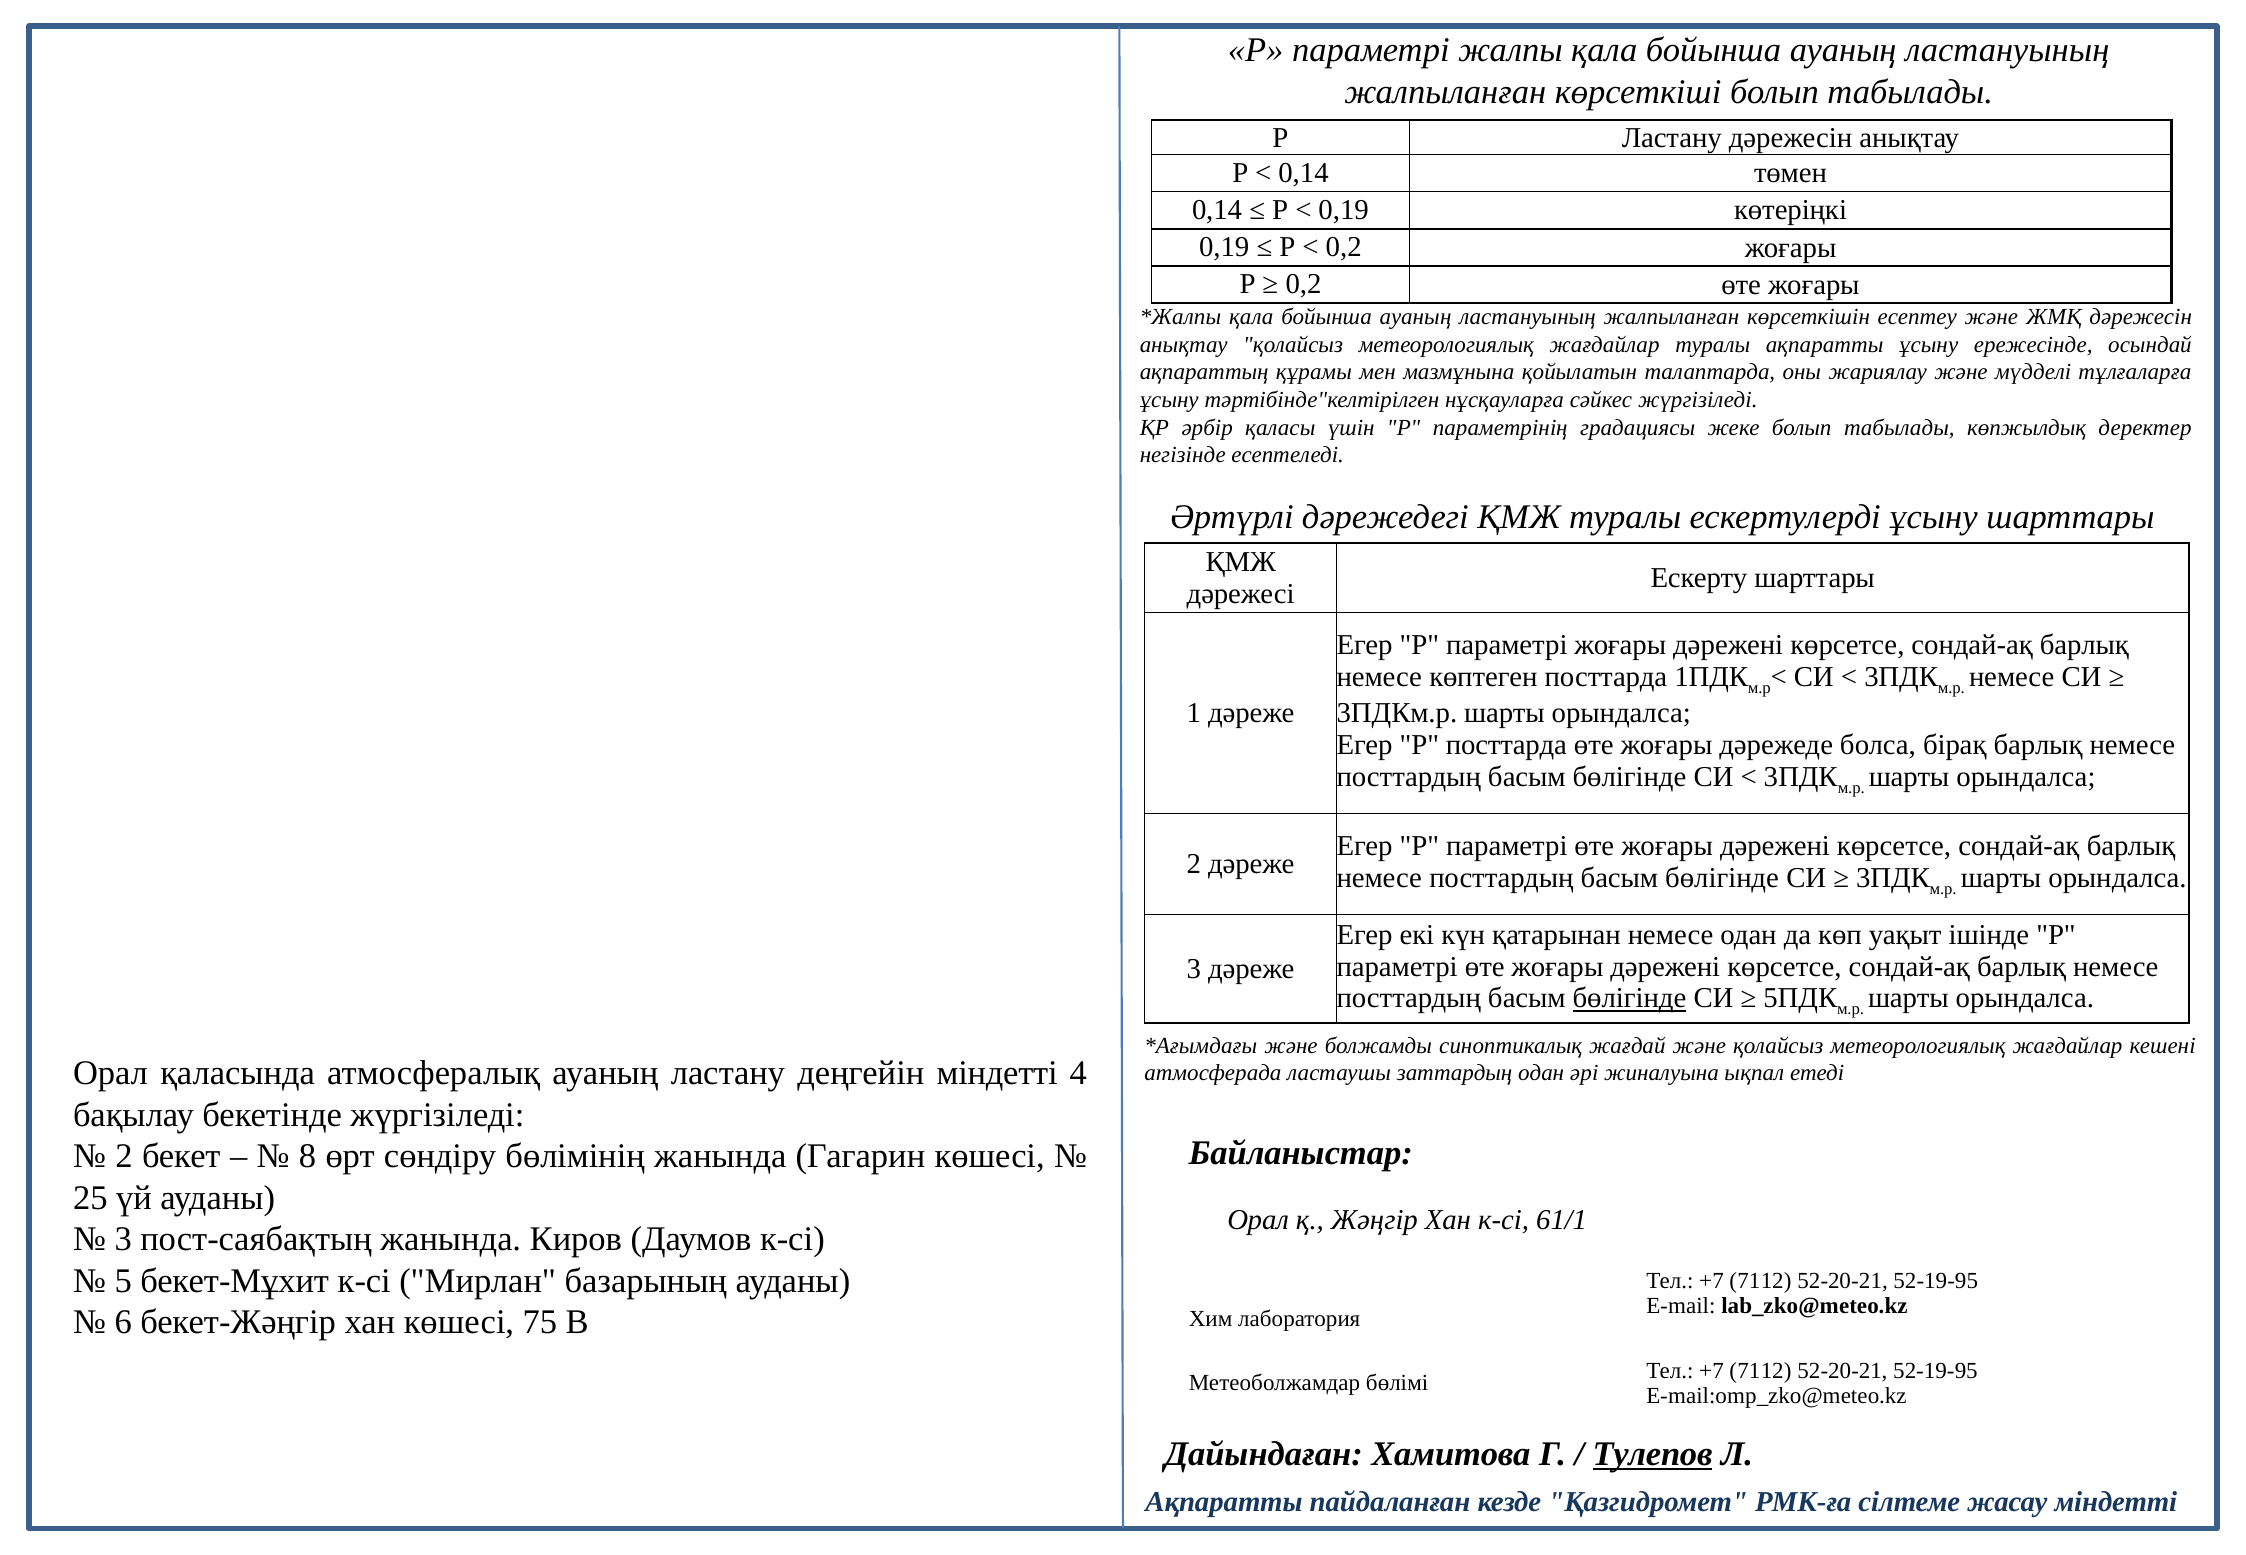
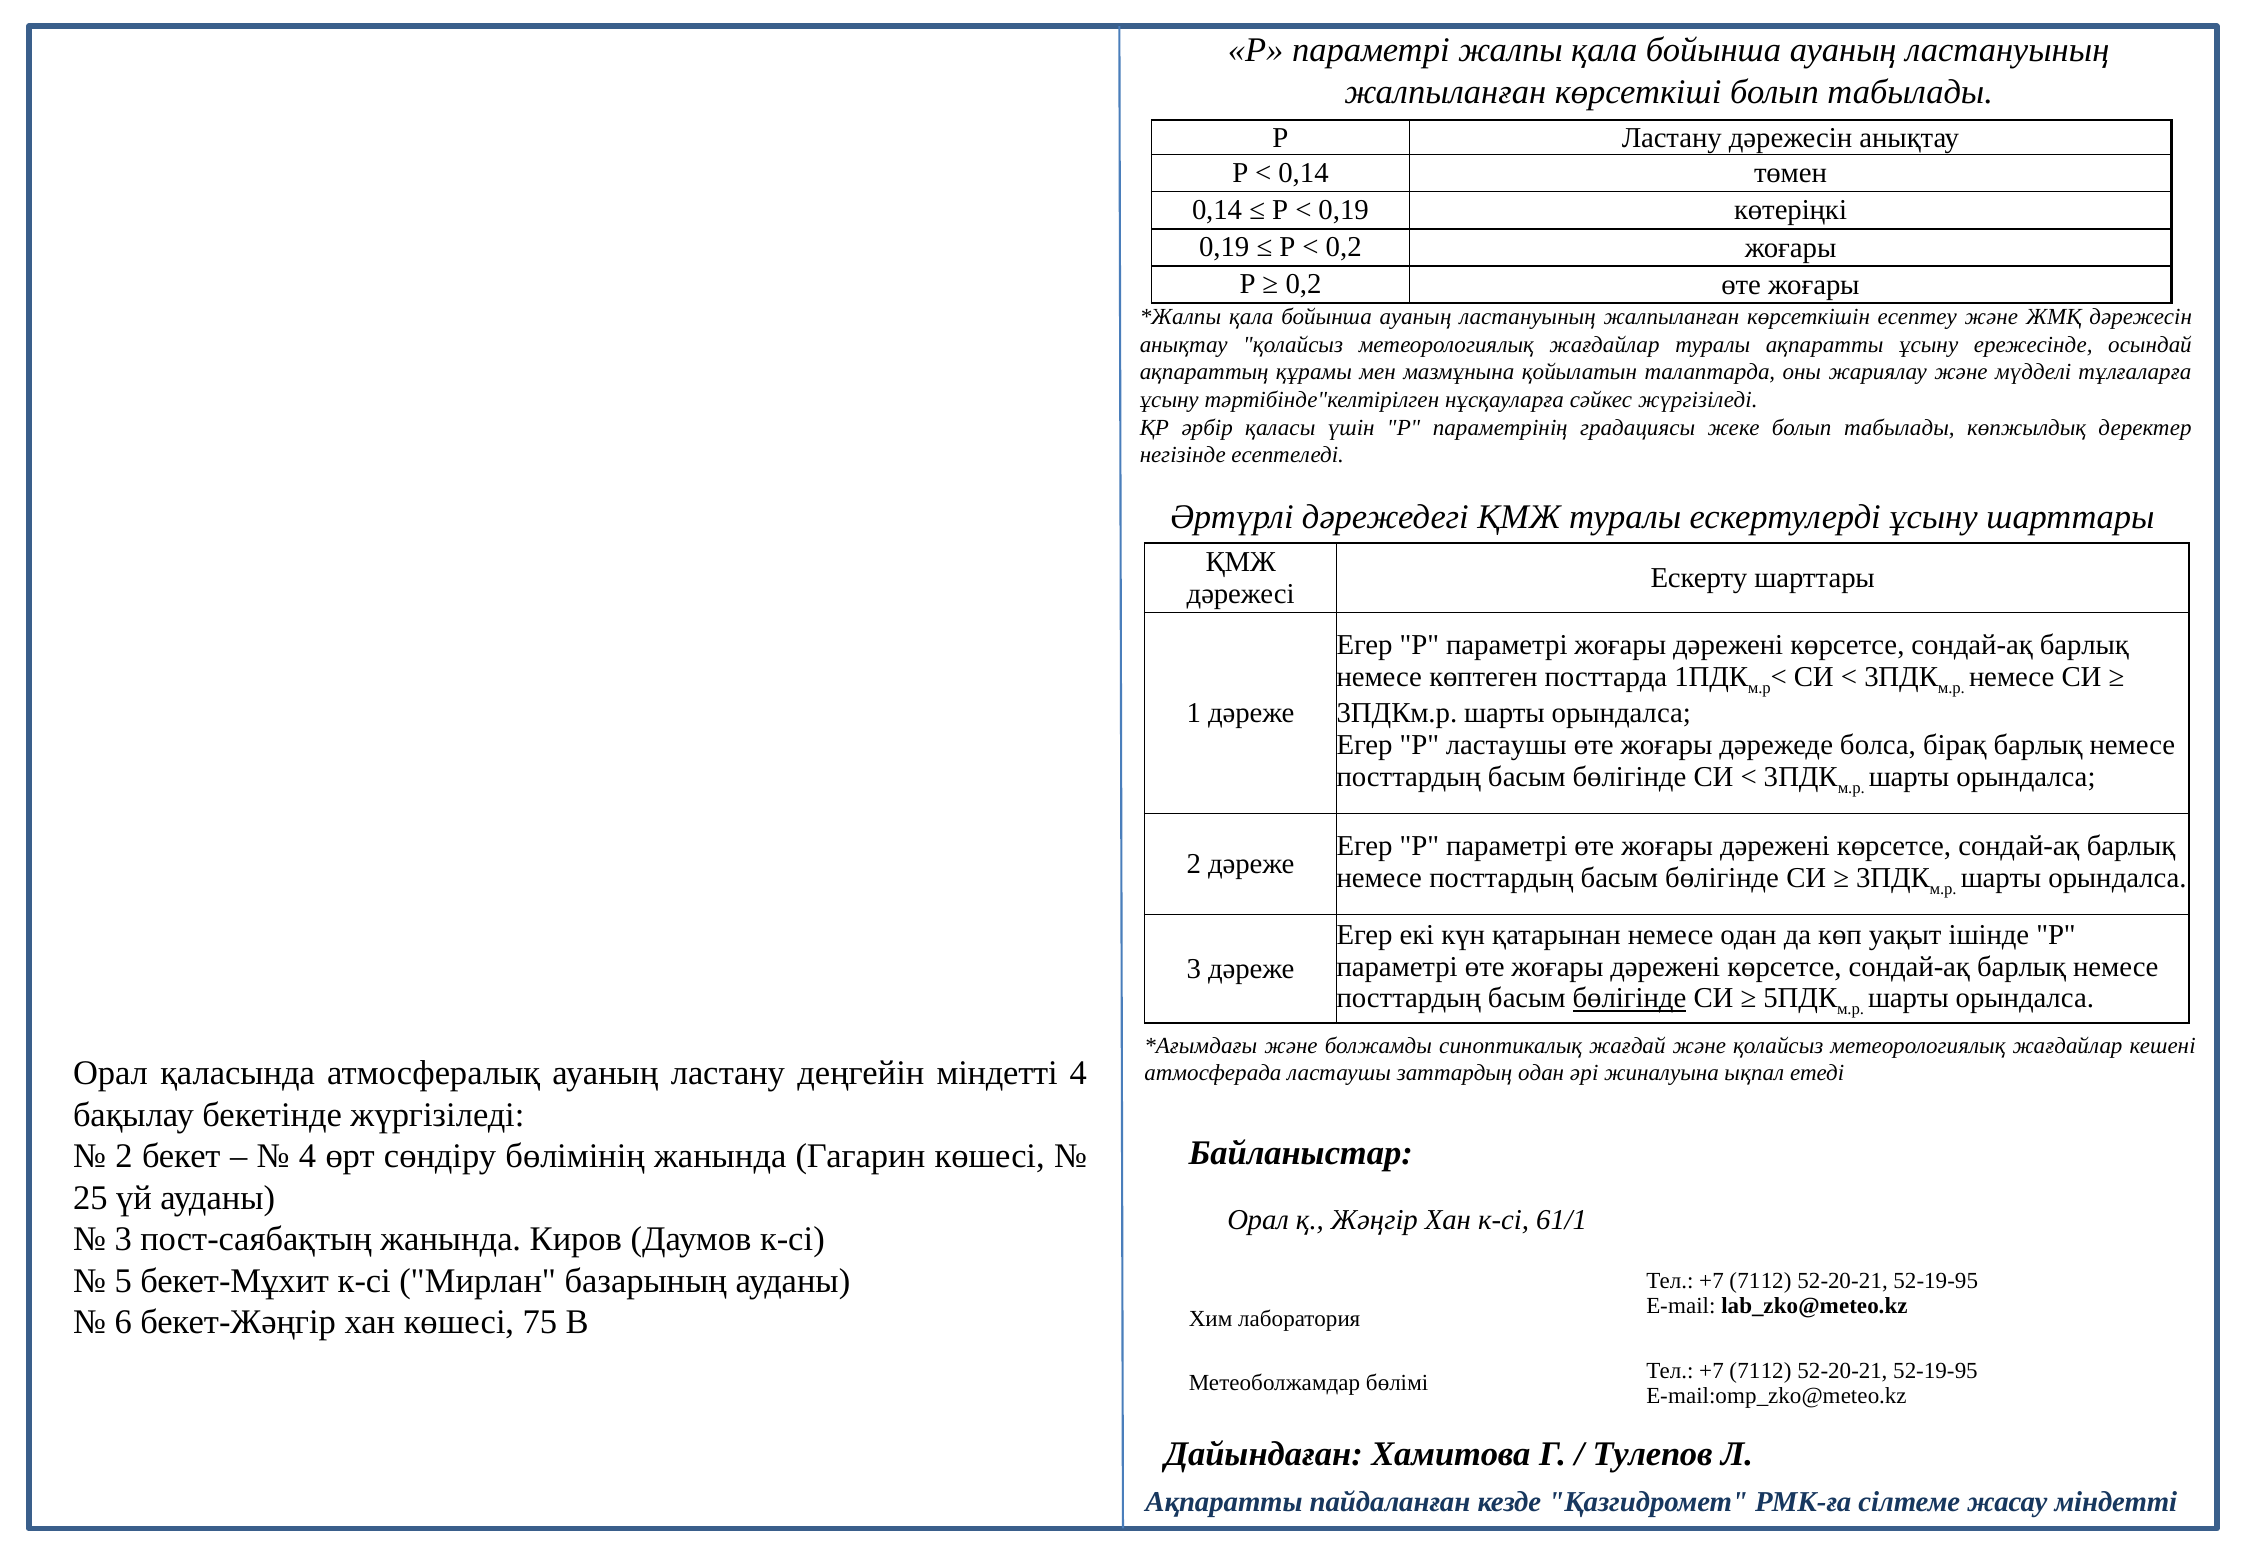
P посттарда: посттарда -> ластаушы
8 at (308, 1156): 8 -> 4
Тулепов underline: present -> none
